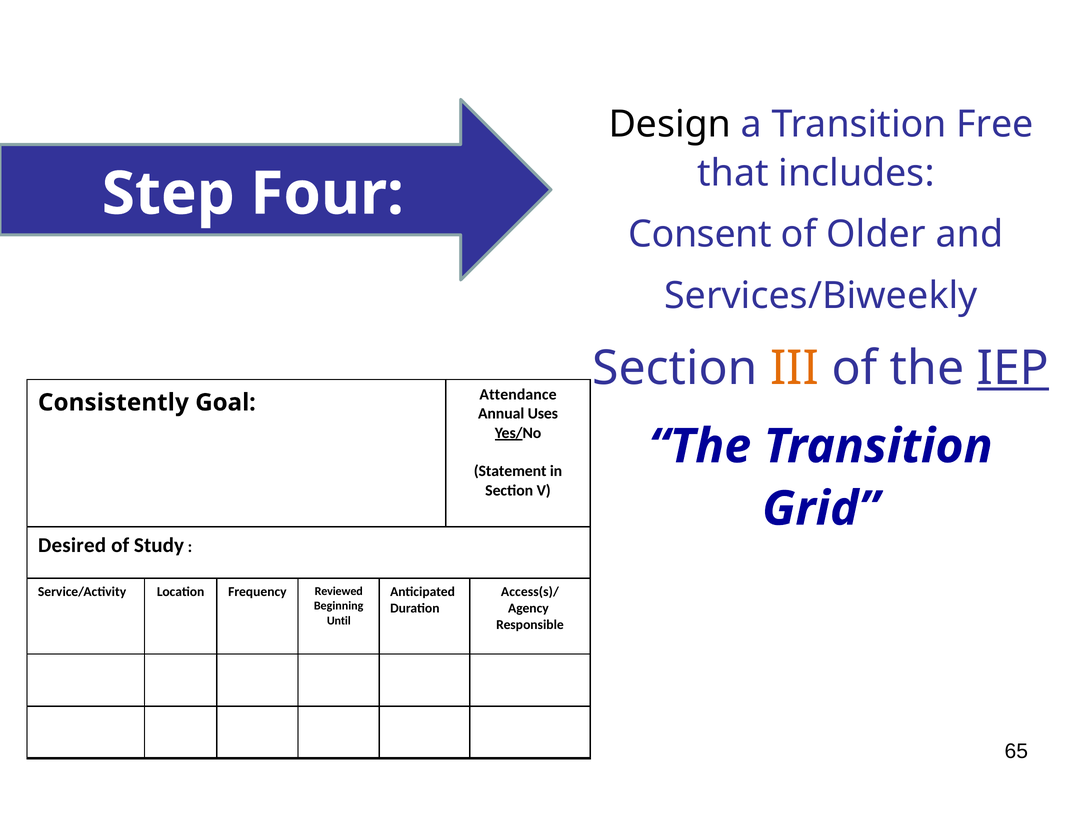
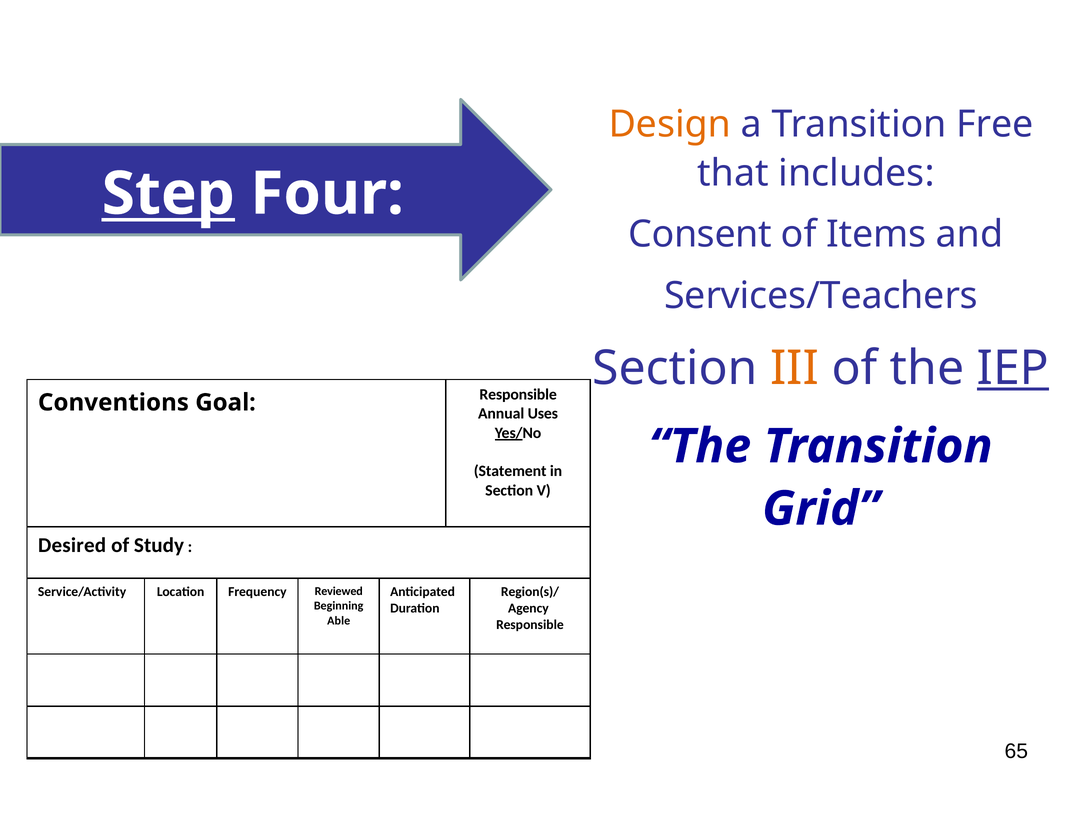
Design colour: black -> orange
Step underline: none -> present
Older: Older -> Items
Services/Biweekly: Services/Biweekly -> Services/Teachers
Attendance at (518, 395): Attendance -> Responsible
Consistently: Consistently -> Conventions
Access(s)/: Access(s)/ -> Region(s)/
Until: Until -> Able
